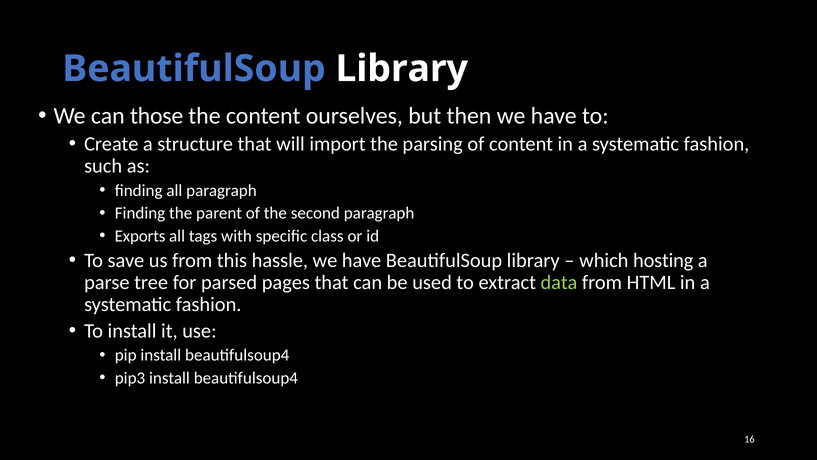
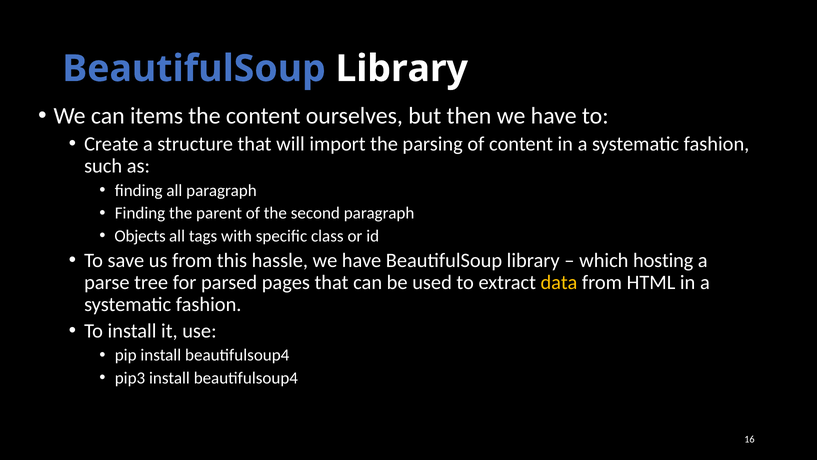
those: those -> items
Exports: Exports -> Objects
data colour: light green -> yellow
